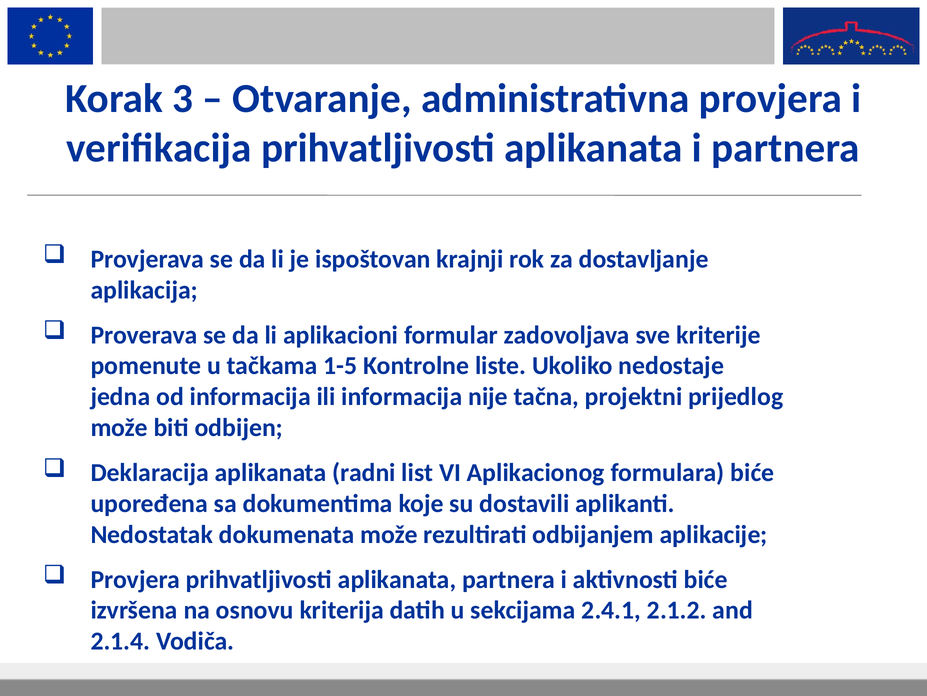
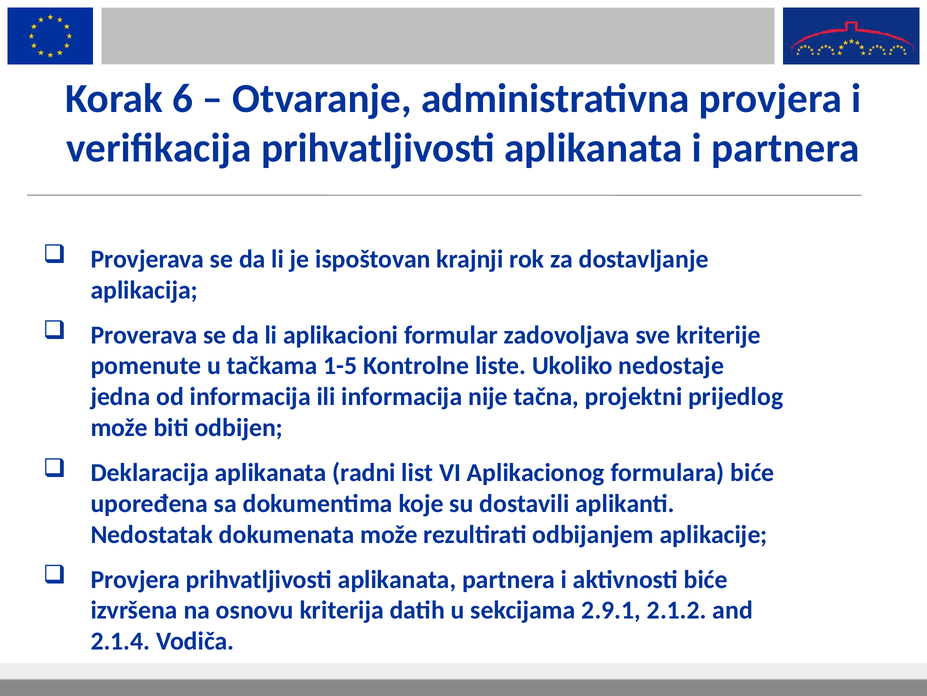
3: 3 -> 6
2.4.1: 2.4.1 -> 2.9.1
